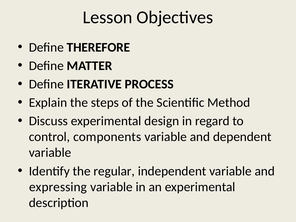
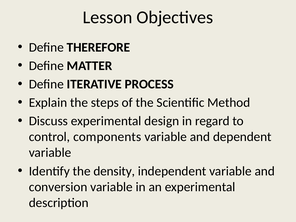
regular: regular -> density
expressing: expressing -> conversion
